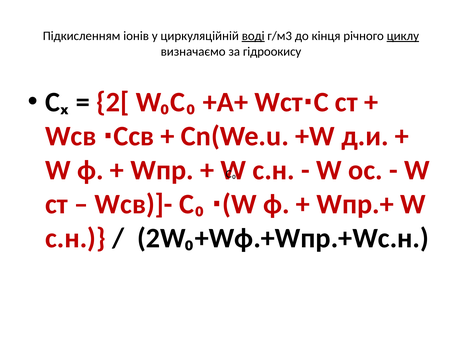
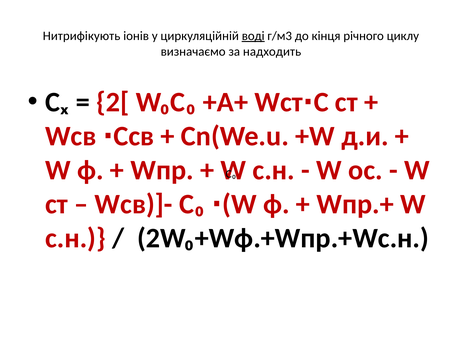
Підкисленням: Підкисленням -> Нитрифікують
циклу underline: present -> none
гідроокису: гідроокису -> надходить
